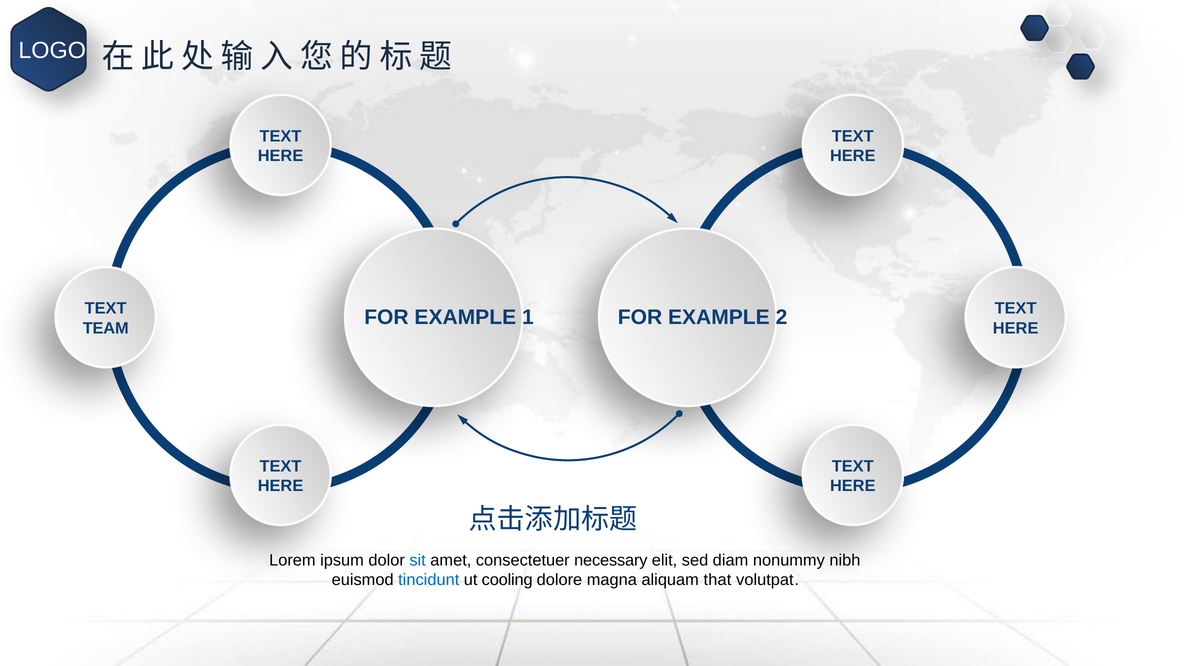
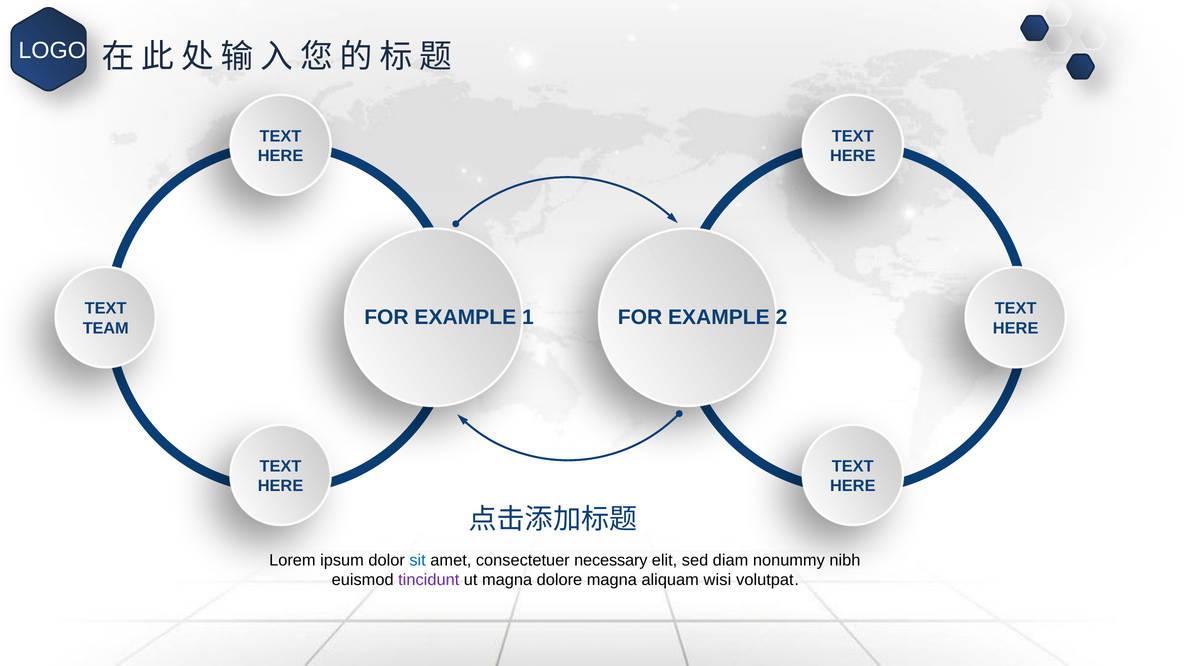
tincidunt colour: blue -> purple
ut cooling: cooling -> magna
that: that -> wisi
